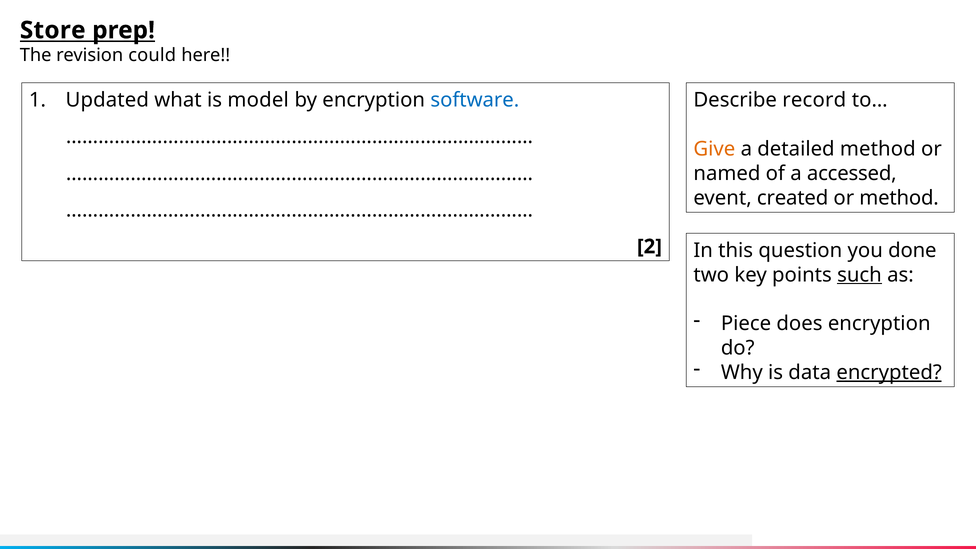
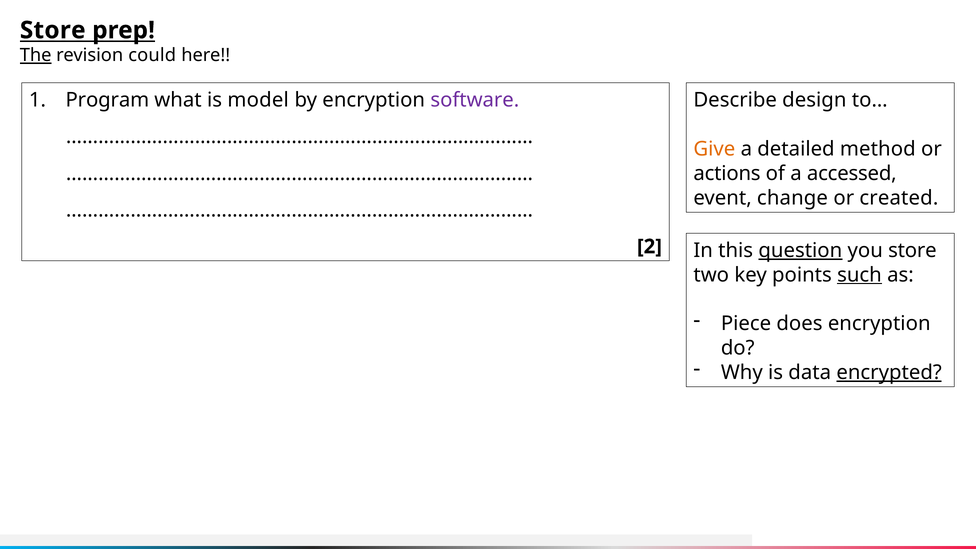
The underline: none -> present
Updated: Updated -> Program
software colour: blue -> purple
record: record -> design
named: named -> actions
created: created -> change
or method: method -> created
question underline: none -> present
you done: done -> store
